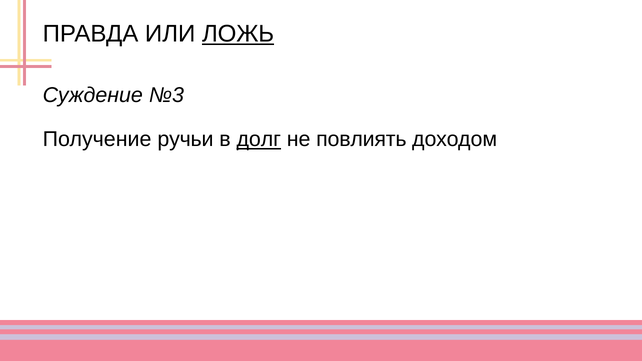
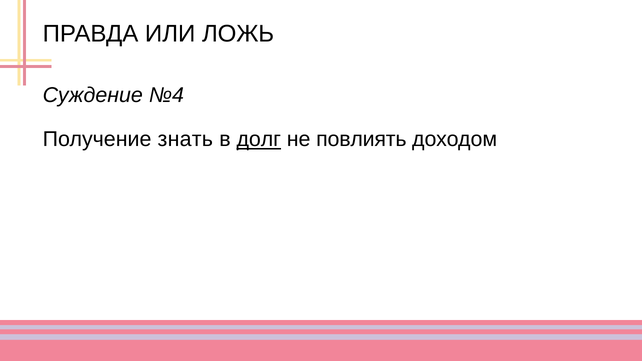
ЛОЖЬ underline: present -> none
№3: №3 -> №4
ручьи: ручьи -> знать
